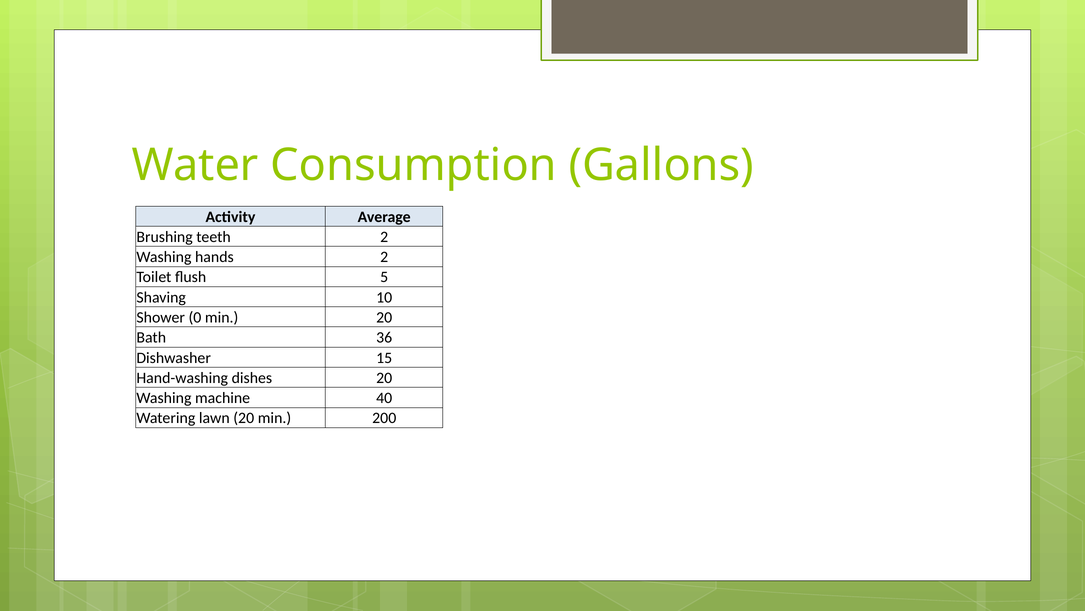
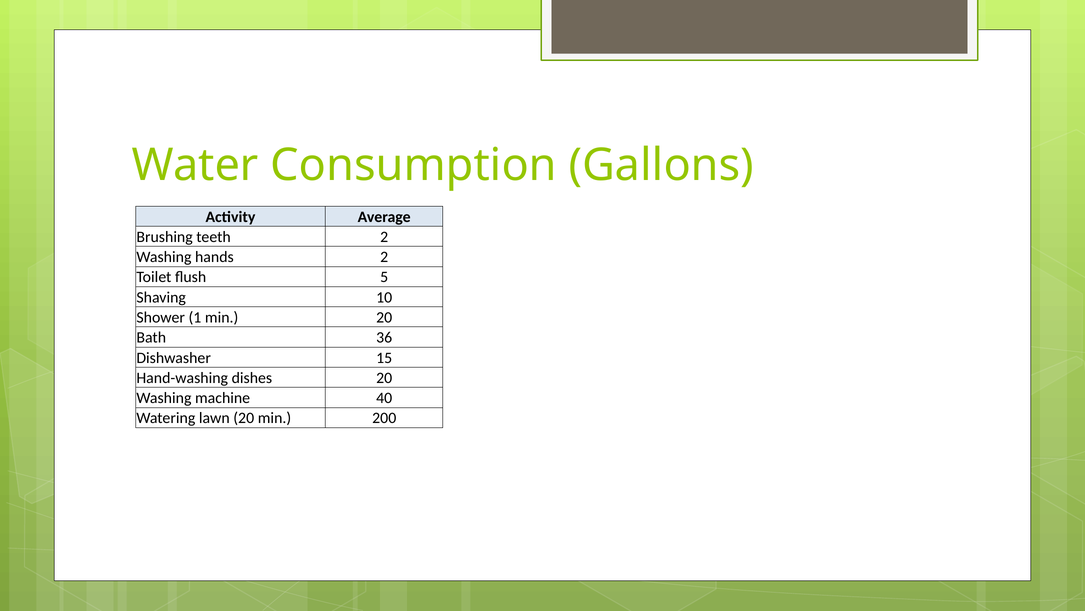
0: 0 -> 1
